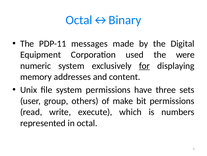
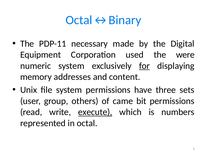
messages: messages -> necessary
make: make -> came
execute underline: none -> present
